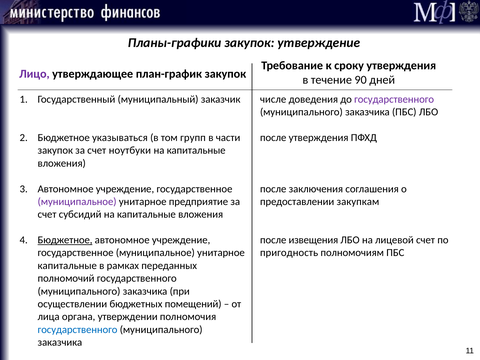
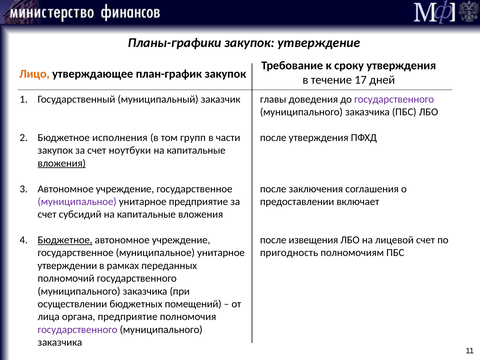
Лицо colour: purple -> orange
90: 90 -> 17
числе: числе -> главы
указываться: указываться -> исполнения
вложения at (62, 163) underline: none -> present
закупкам: закупкам -> включает
капитальные at (67, 266): капитальные -> утверждении
органа утверждении: утверждении -> предприятие
государственного at (78, 330) colour: blue -> purple
